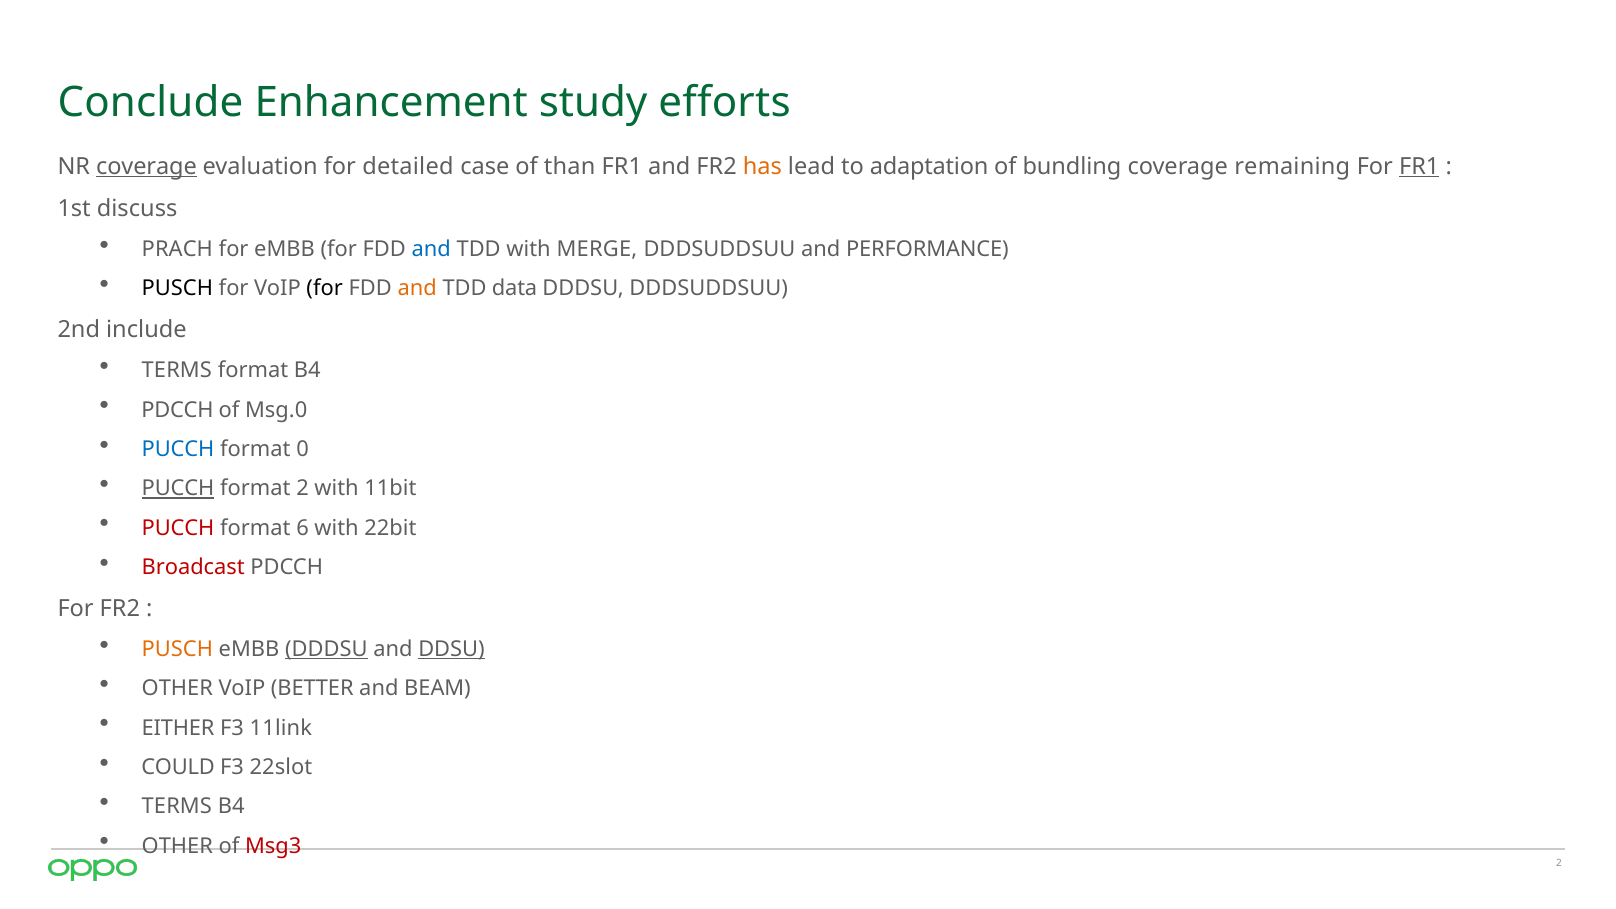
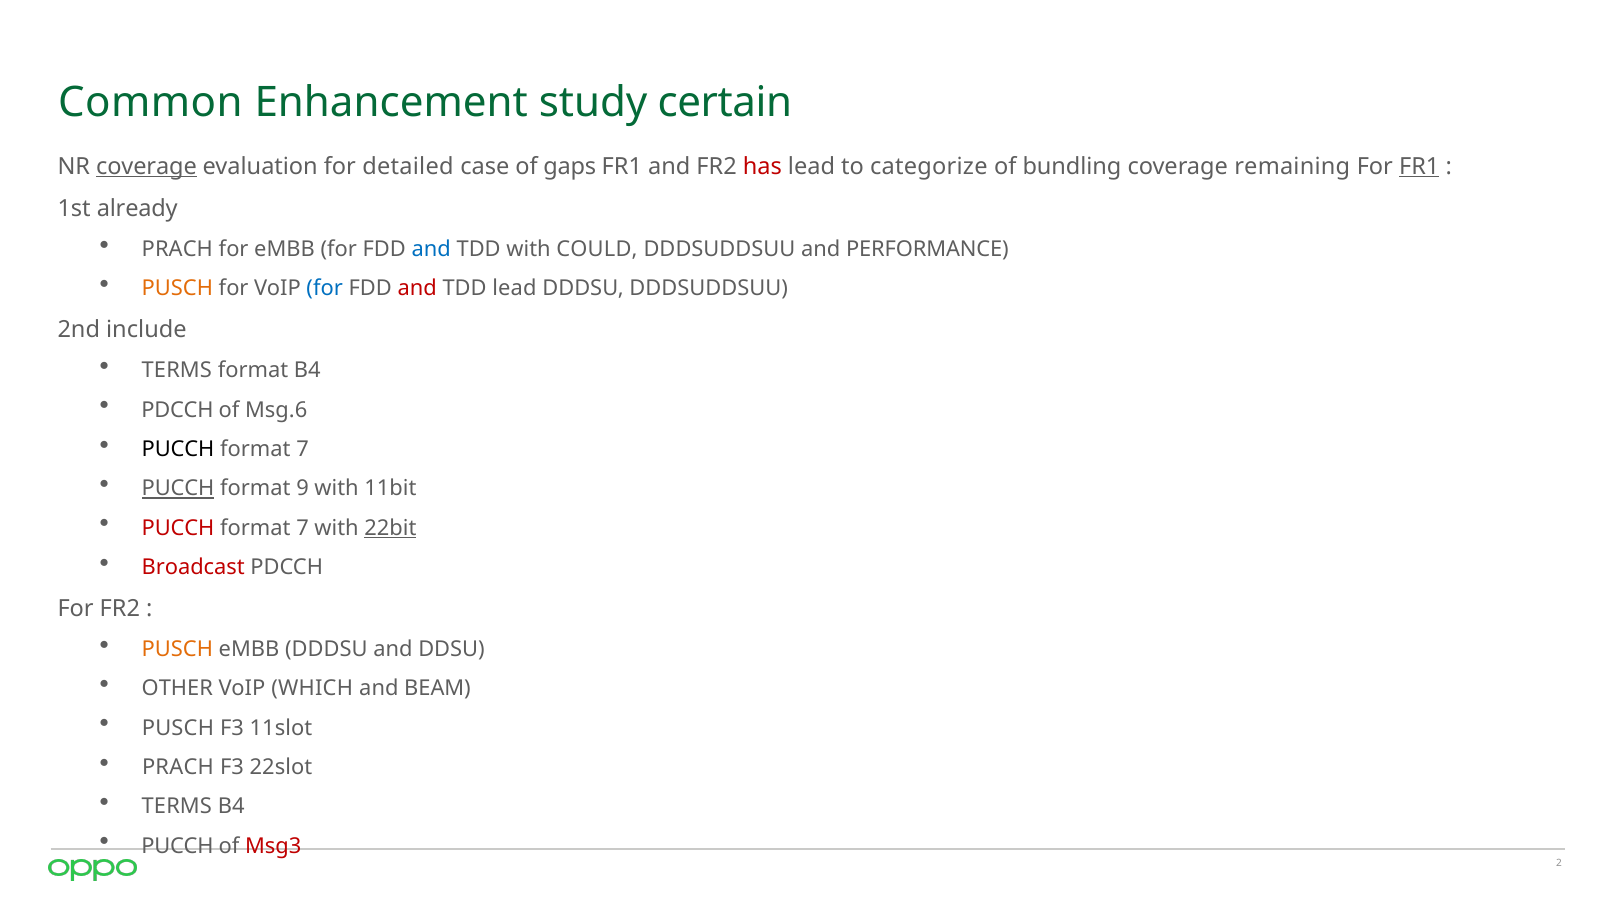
Conclude: Conclude -> Common
efforts: efforts -> certain
than: than -> gaps
has colour: orange -> red
adaptation: adaptation -> categorize
discuss: discuss -> already
MERGE: MERGE -> COULD
PUSCH at (177, 289) colour: black -> orange
for at (325, 289) colour: black -> blue
and at (417, 289) colour: orange -> red
TDD data: data -> lead
Msg.0: Msg.0 -> Msg.6
PUCCH at (178, 449) colour: blue -> black
0 at (303, 449): 0 -> 7
format 2: 2 -> 9
6 at (303, 528): 6 -> 7
22bit underline: none -> present
DDDSU at (326, 649) underline: present -> none
DDSU underline: present -> none
BETTER: BETTER -> WHICH
EITHER at (178, 728): EITHER -> PUSCH
11link: 11link -> 11slot
COULD at (178, 767): COULD -> PRACH
OTHER at (177, 846): OTHER -> PUCCH
